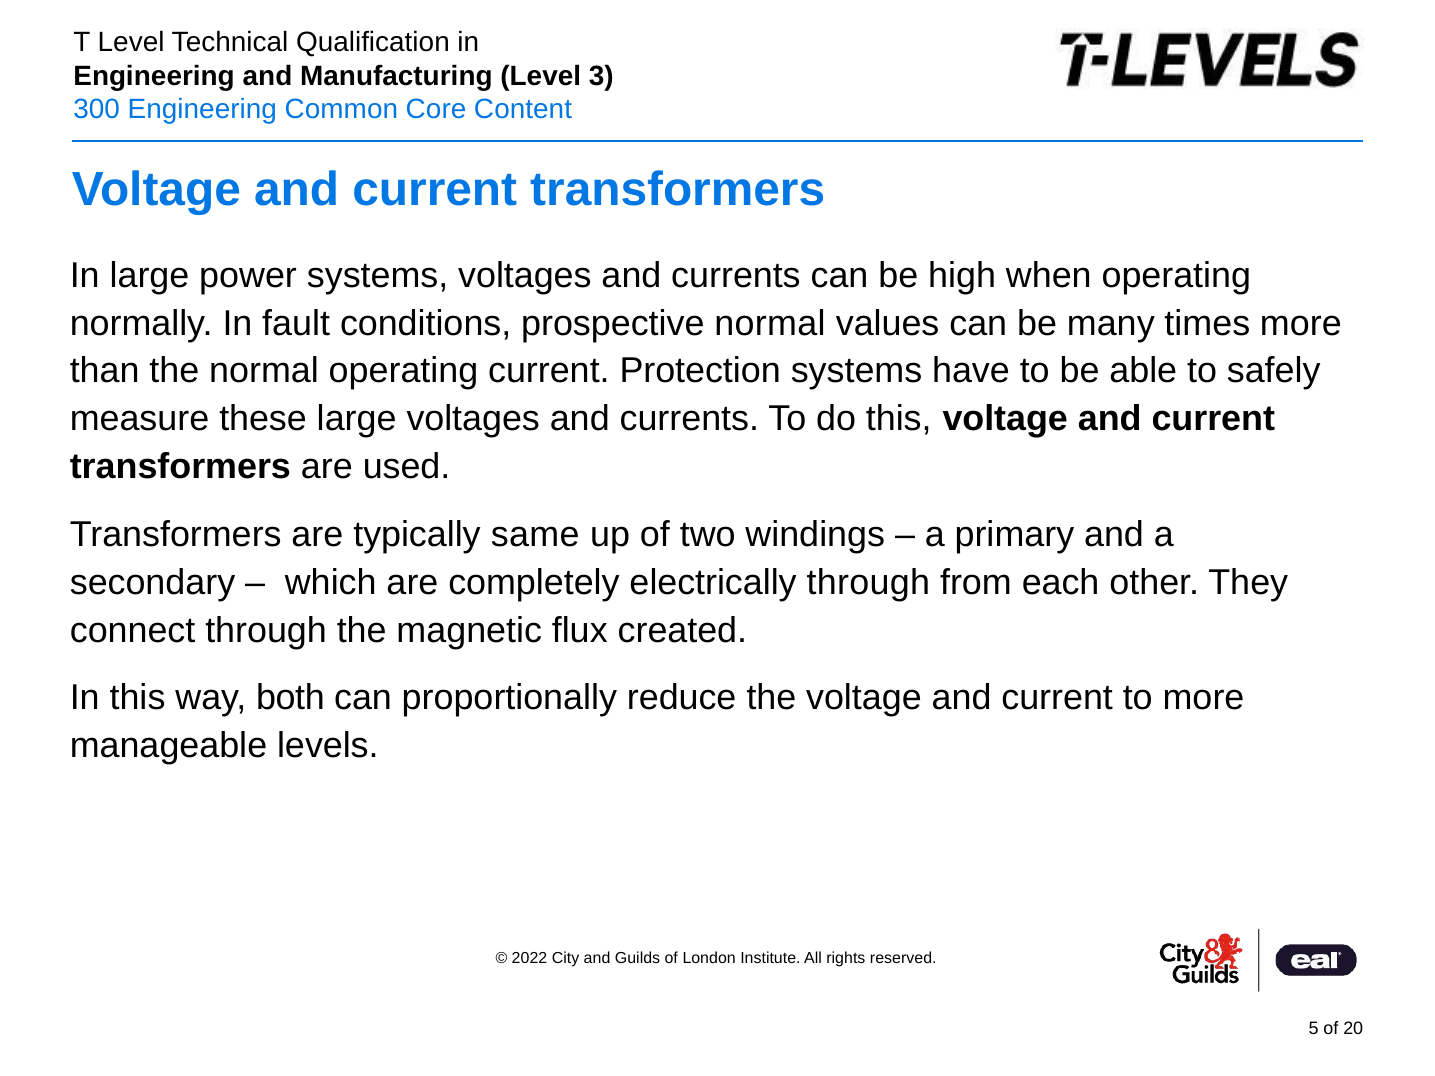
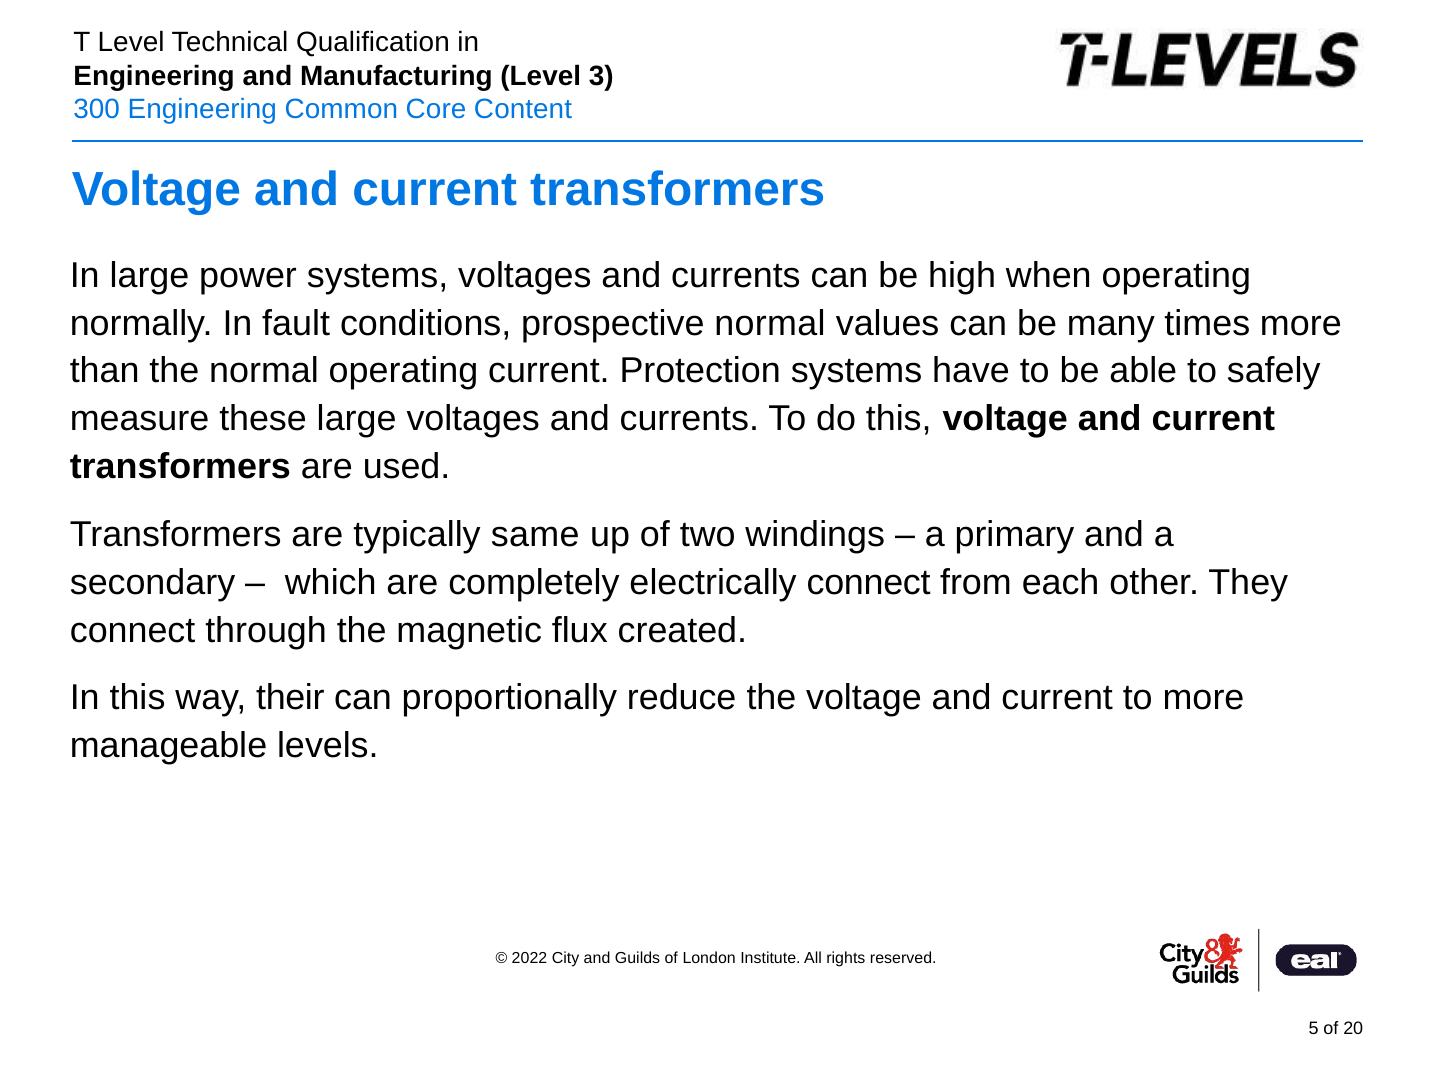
electrically through: through -> connect
both: both -> their
